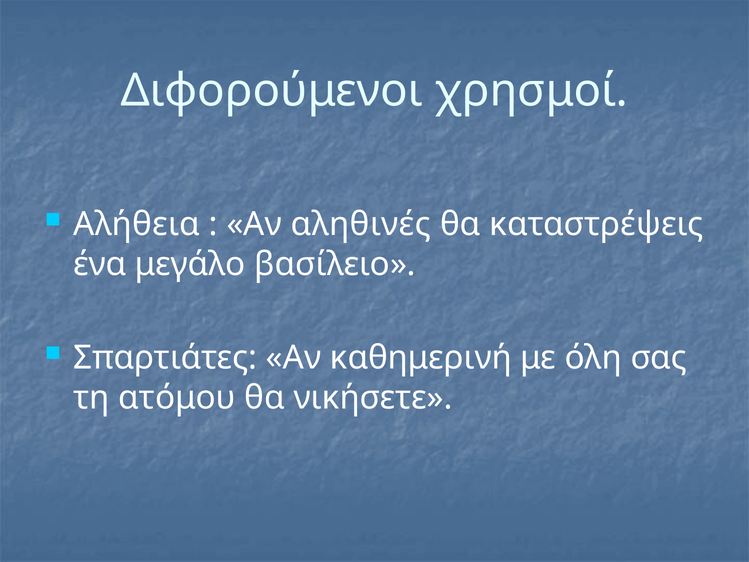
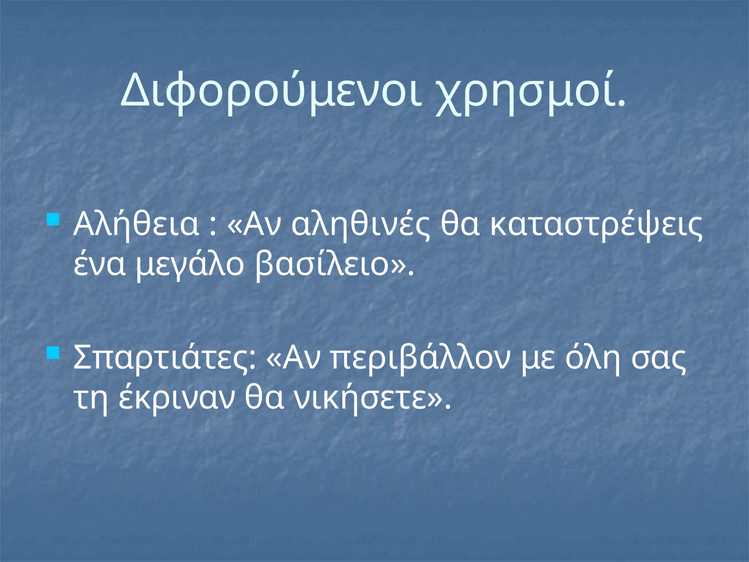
καθημερινή: καθημερινή -> περιβάλλον
ατόμου: ατόμου -> έκριναν
